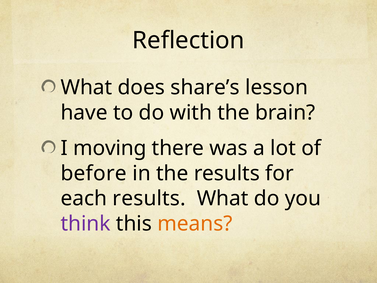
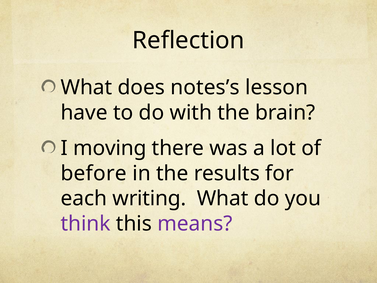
share’s: share’s -> notes’s
each results: results -> writing
means colour: orange -> purple
